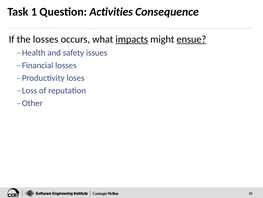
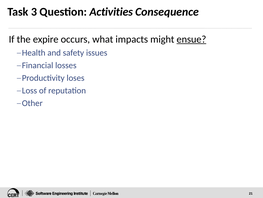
1: 1 -> 3
the losses: losses -> expire
impacts underline: present -> none
